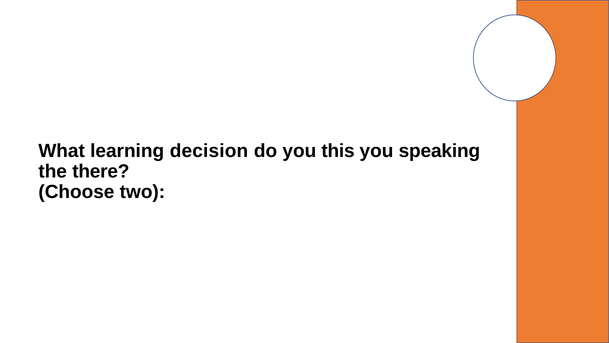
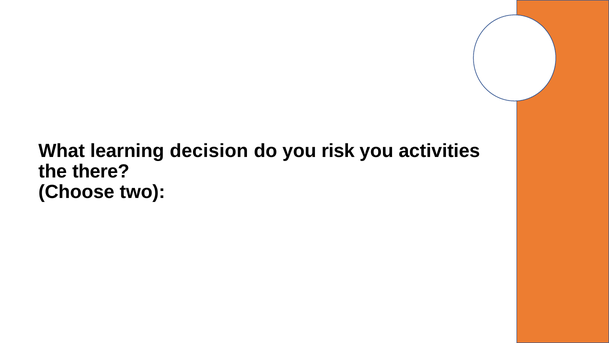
this: this -> risk
speaking: speaking -> activities
